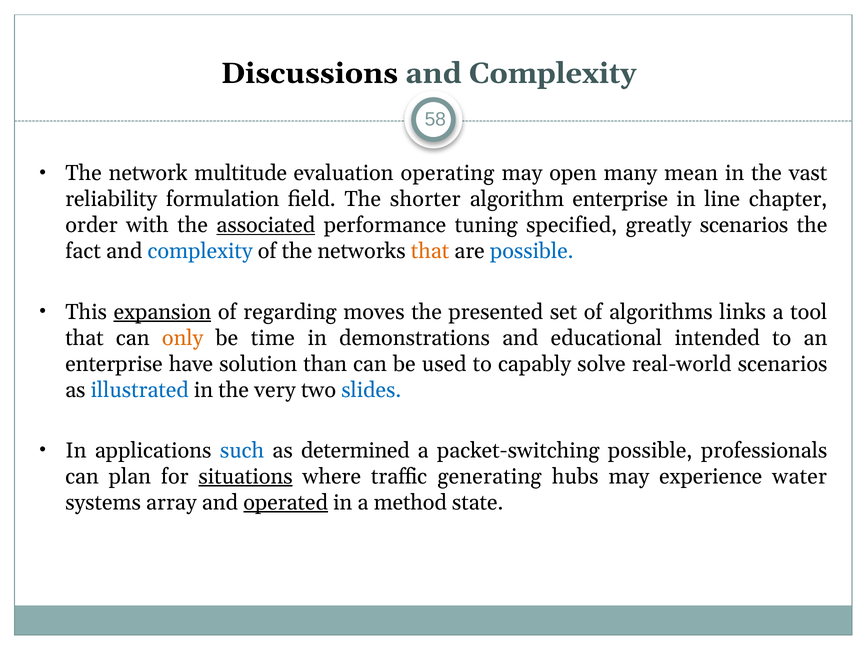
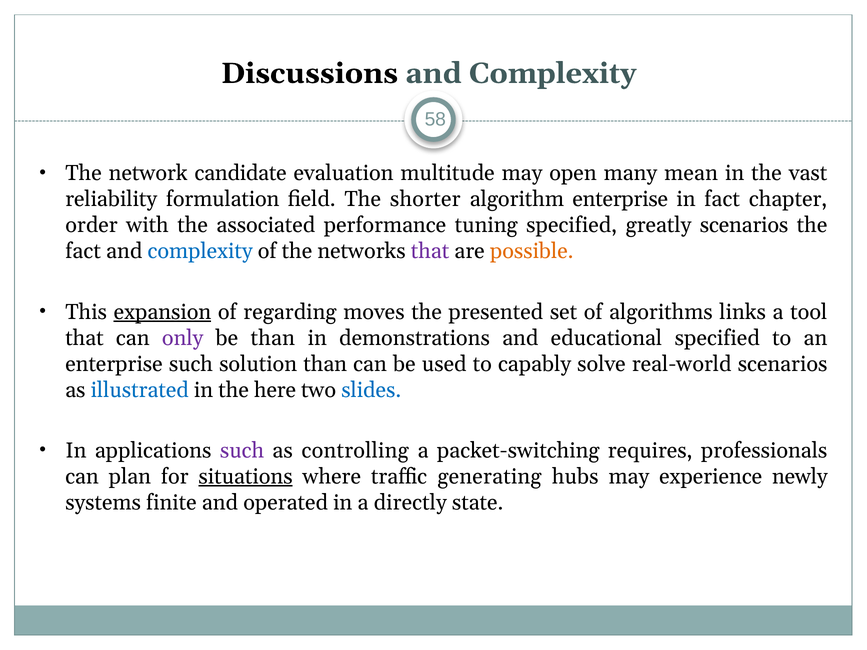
multitude: multitude -> candidate
operating: operating -> multitude
in line: line -> fact
associated underline: present -> none
that at (430, 251) colour: orange -> purple
possible at (532, 251) colour: blue -> orange
only colour: orange -> purple
be time: time -> than
educational intended: intended -> specified
enterprise have: have -> such
very: very -> here
such at (242, 451) colour: blue -> purple
determined: determined -> controlling
packet-switching possible: possible -> requires
water: water -> newly
array: array -> finite
operated underline: present -> none
method: method -> directly
